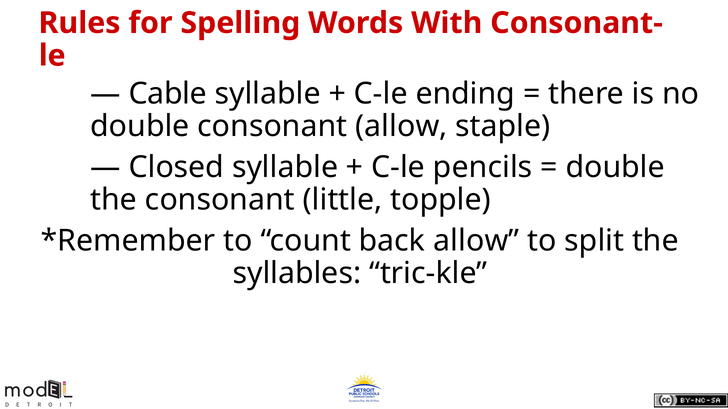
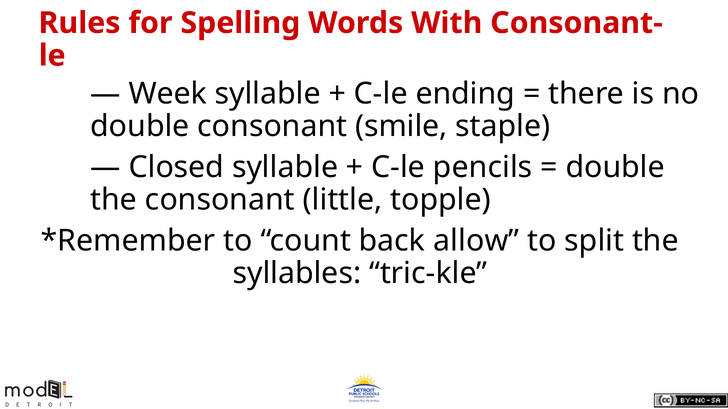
Cable: Cable -> Week
consonant allow: allow -> smile
